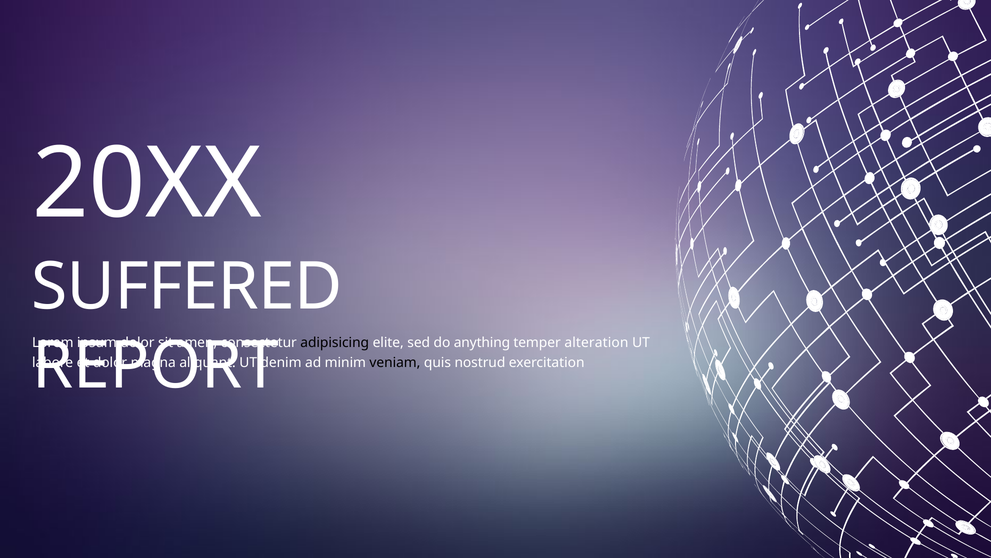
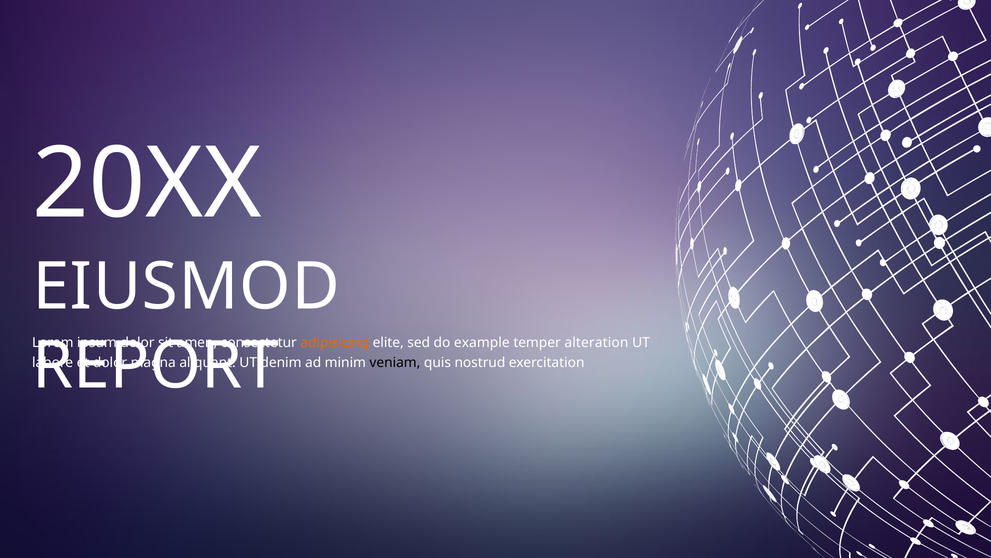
SUFFERED: SUFFERED -> EIUSMOD
adipisicing colour: black -> orange
anything: anything -> example
